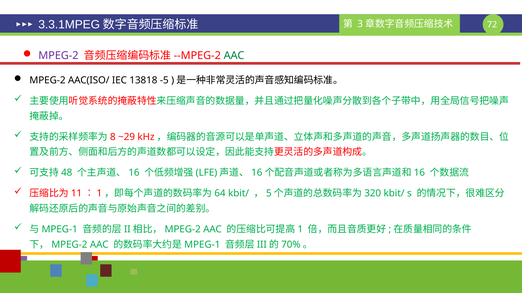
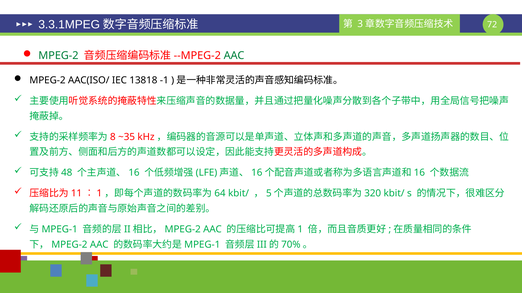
MPEG-2 at (58, 56) colour: purple -> green
-5: -5 -> -1
~29: ~29 -> ~35
